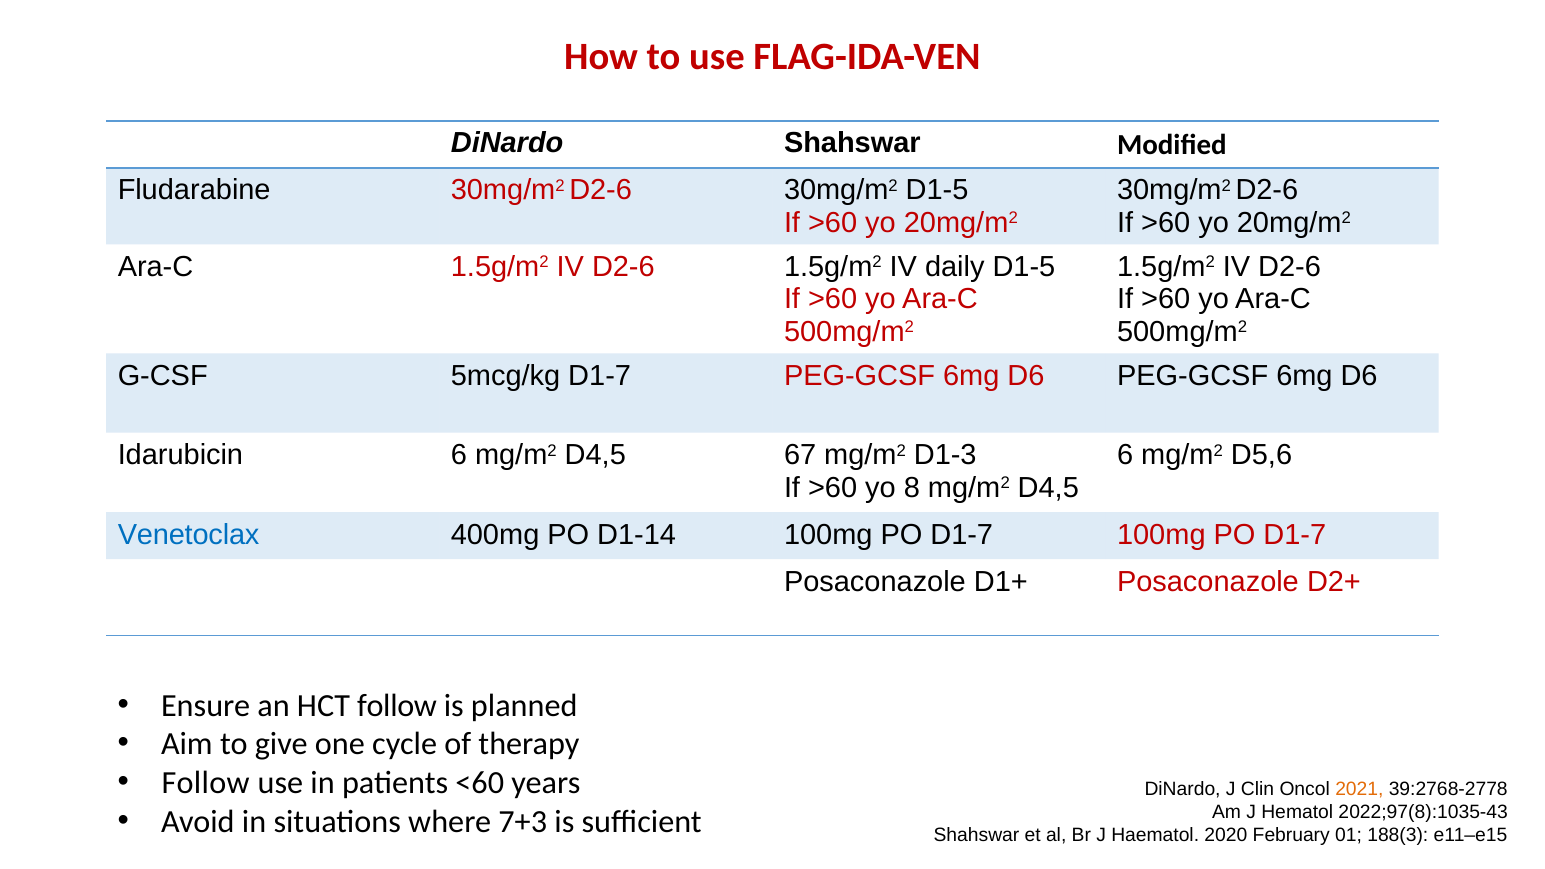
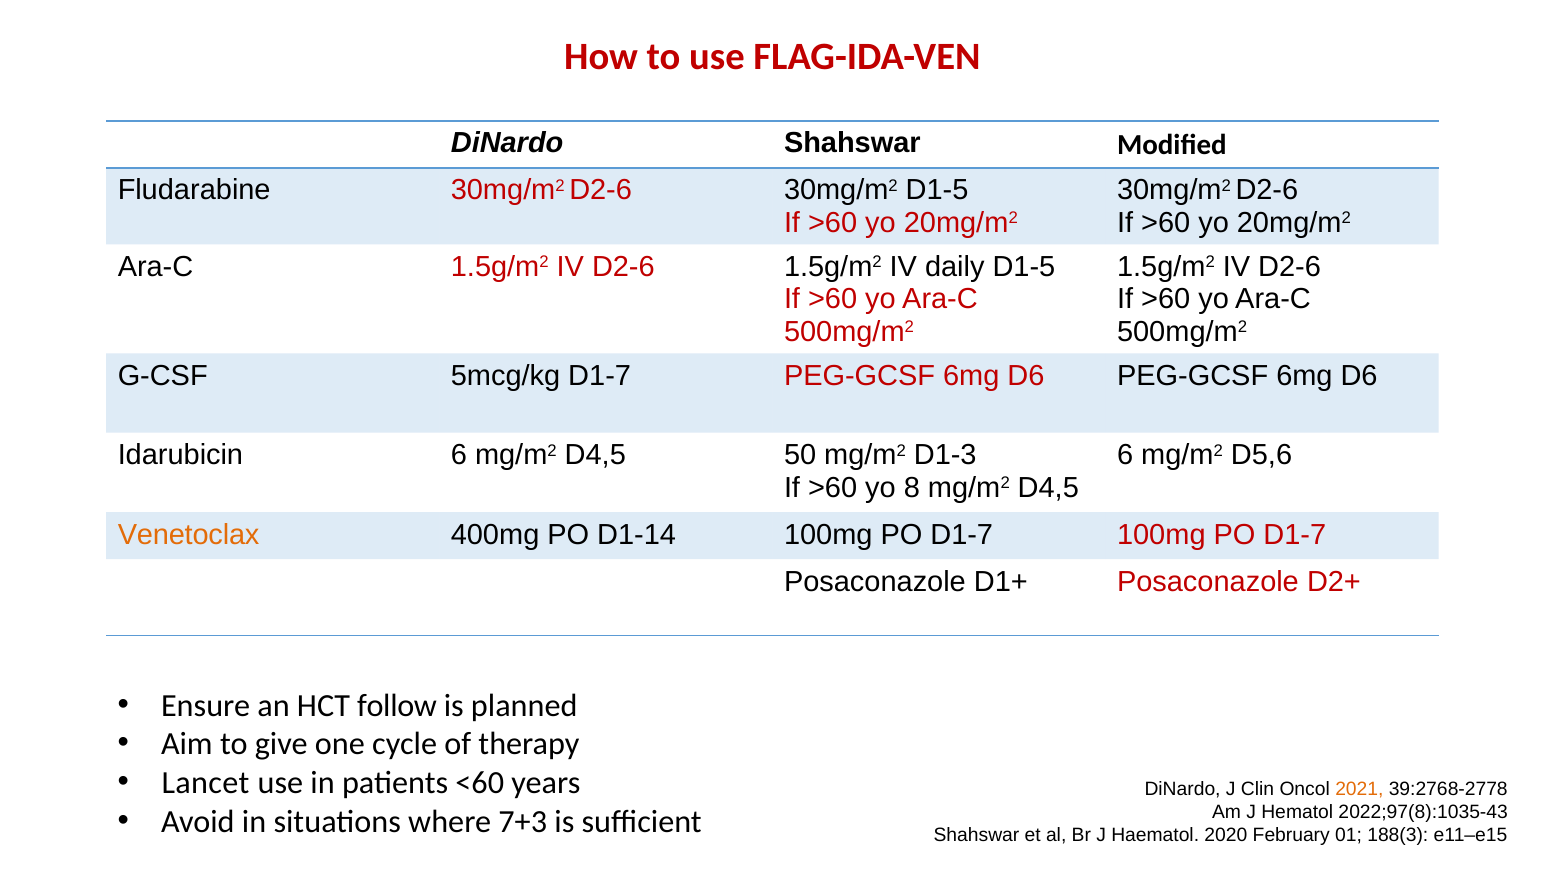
67: 67 -> 50
Venetoclax colour: blue -> orange
Follow at (206, 783): Follow -> Lancet
